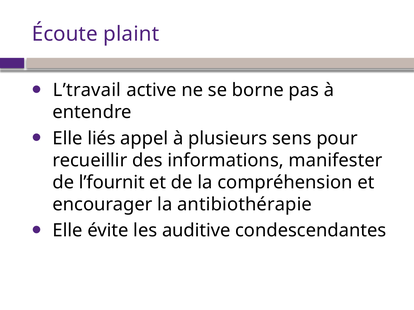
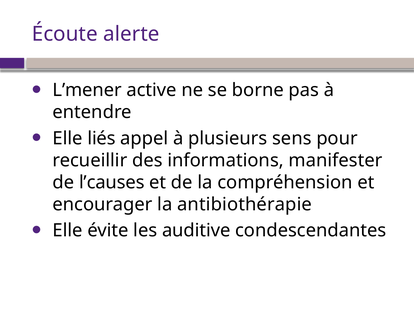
plaint: plaint -> alerte
L’travail: L’travail -> L’mener
l’fournit: l’fournit -> l’causes
